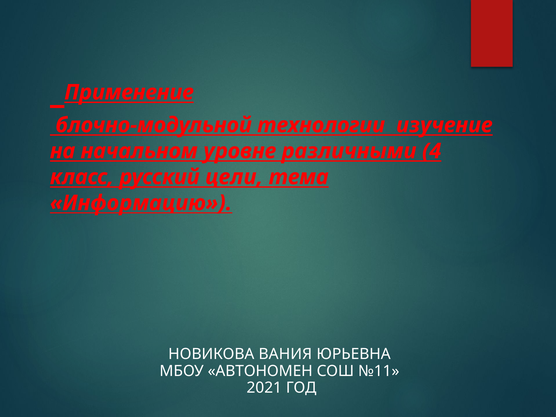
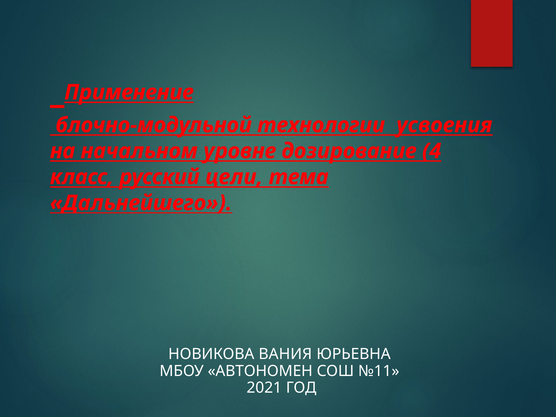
изучение: изучение -> усвоения
различными: различными -> дозирование
Информацию: Информацию -> Дальнейшего
